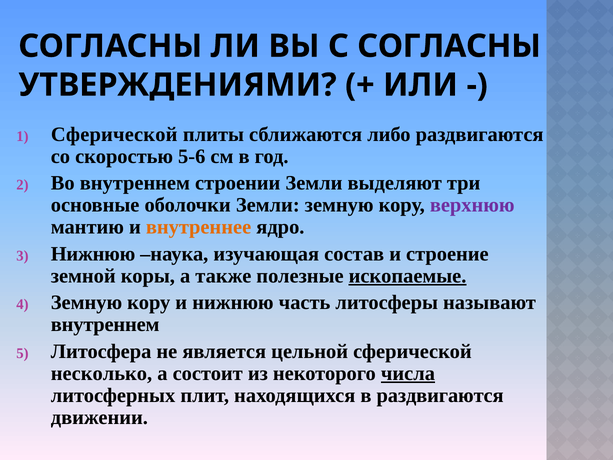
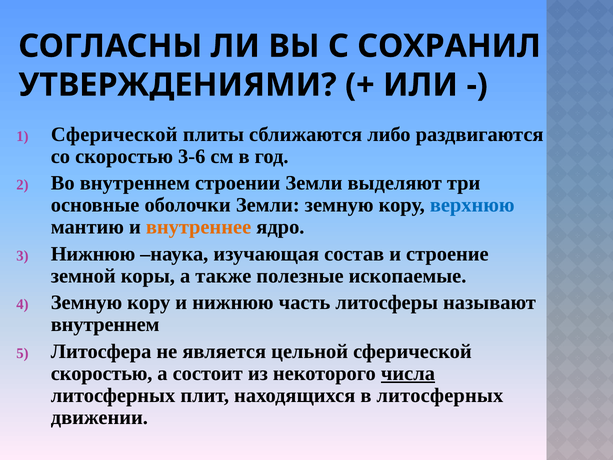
С СОГЛАСНЫ: СОГЛАСНЫ -> СОХРАНИЛ
5-6: 5-6 -> 3-6
верхнюю colour: purple -> blue
ископаемые underline: present -> none
несколько at (102, 373): несколько -> скоростью
в раздвигаются: раздвигаются -> литосферных
